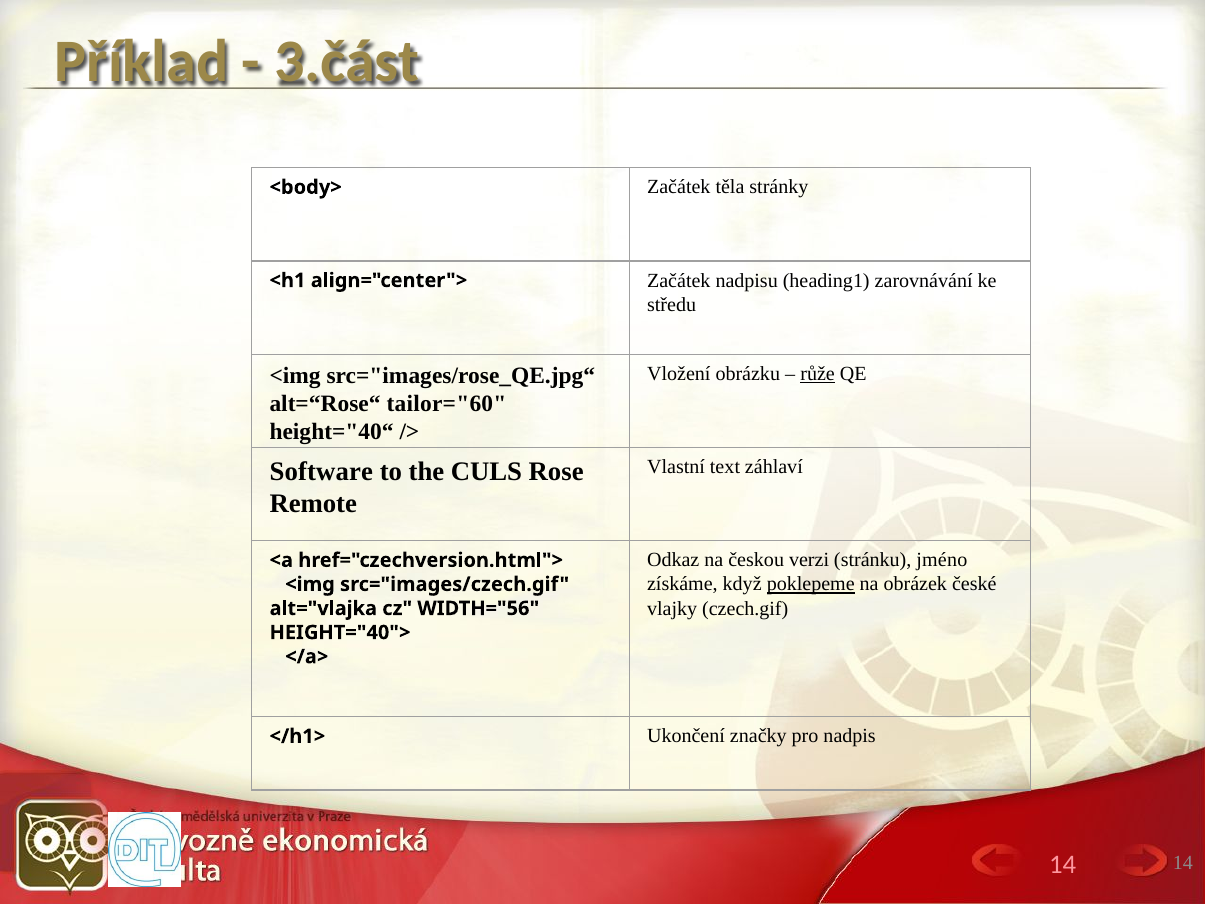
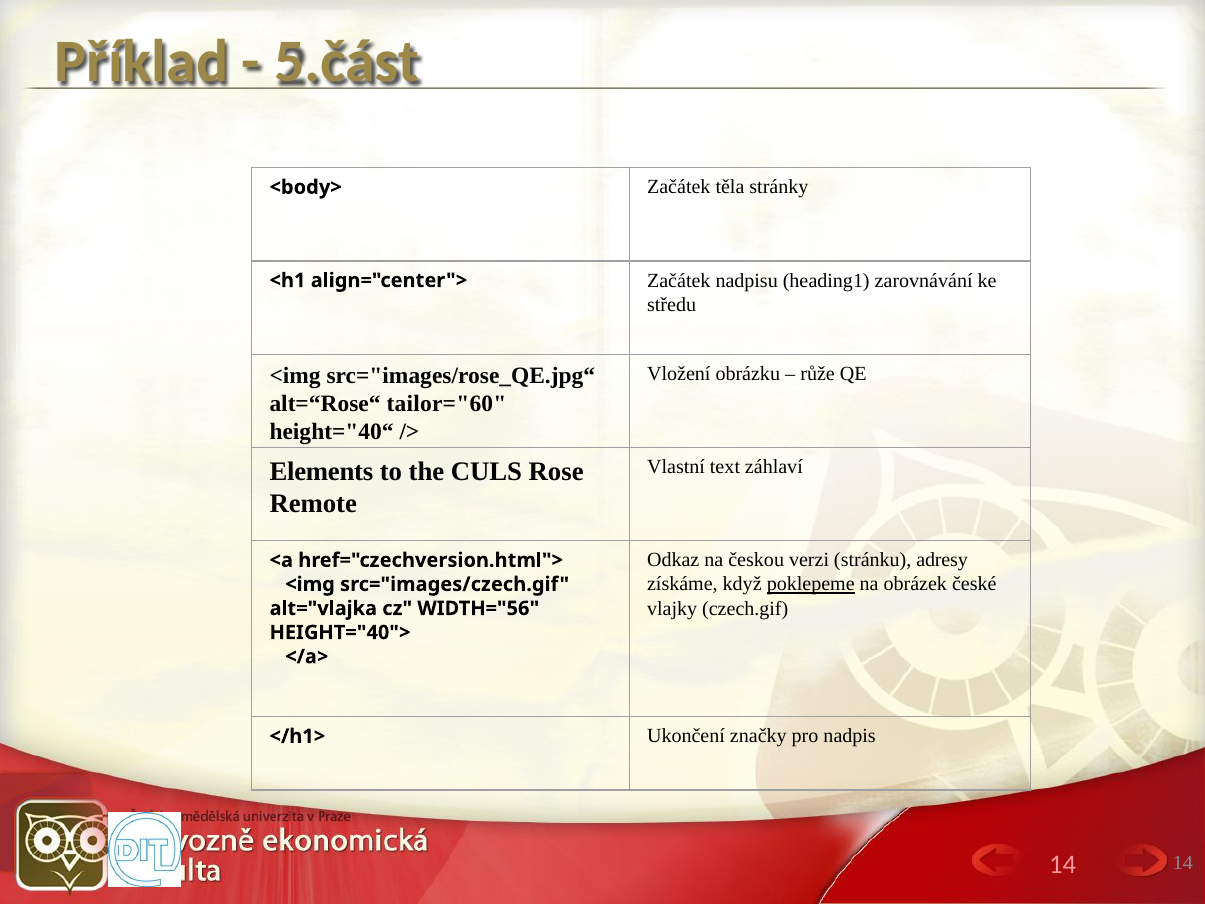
3.část: 3.část -> 5.část
růže underline: present -> none
Software: Software -> Elements
jméno: jméno -> adresy
